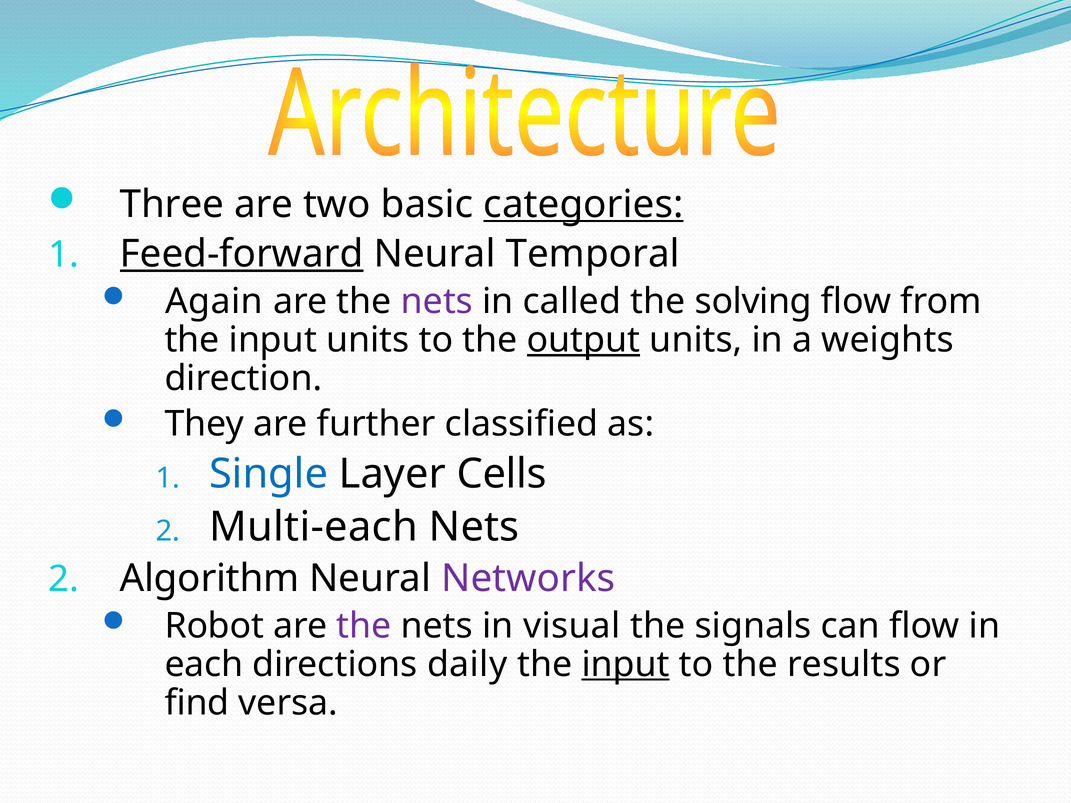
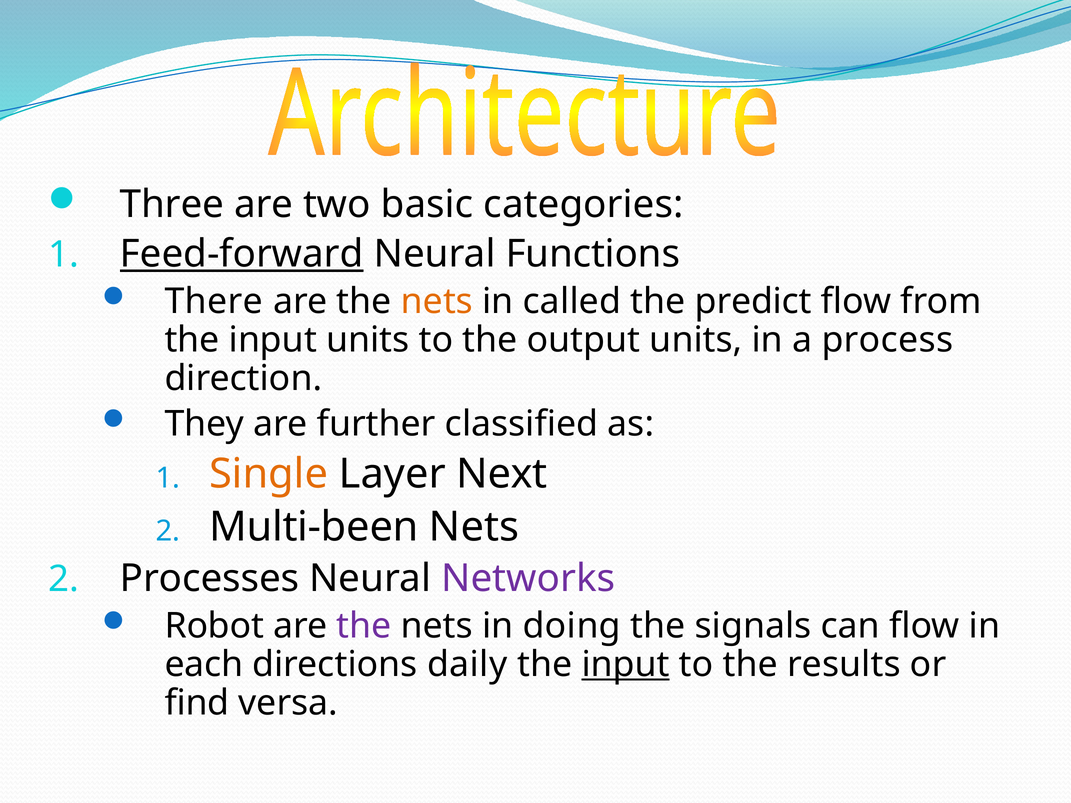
categories underline: present -> none
Temporal: Temporal -> Functions
Again: Again -> There
nets at (437, 301) colour: purple -> orange
solving: solving -> predict
output underline: present -> none
weights: weights -> process
Single colour: blue -> orange
Cells: Cells -> Next
Multi-each: Multi-each -> Multi-been
Algorithm: Algorithm -> Processes
visual: visual -> doing
